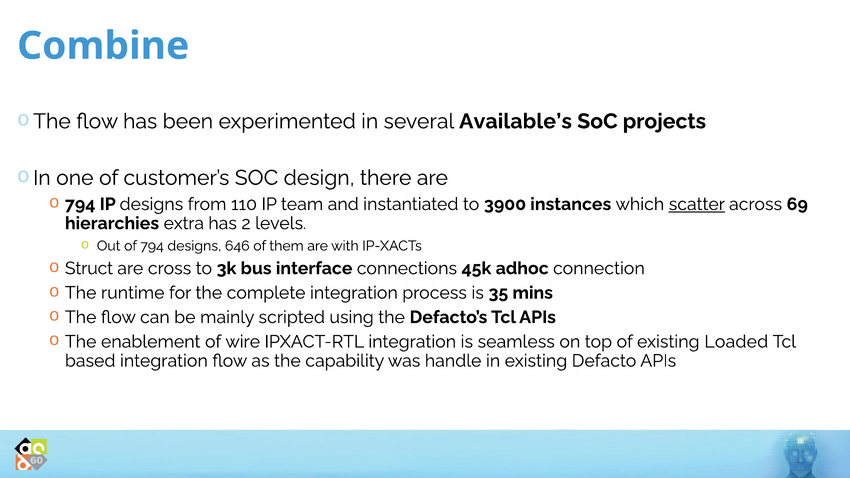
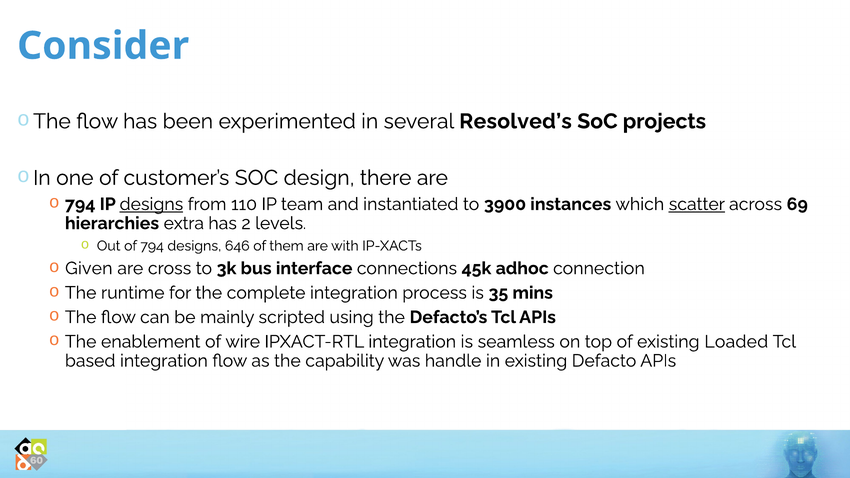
Combine: Combine -> Consider
Available’s: Available’s -> Resolved’s
designs at (151, 204) underline: none -> present
Struct: Struct -> Given
